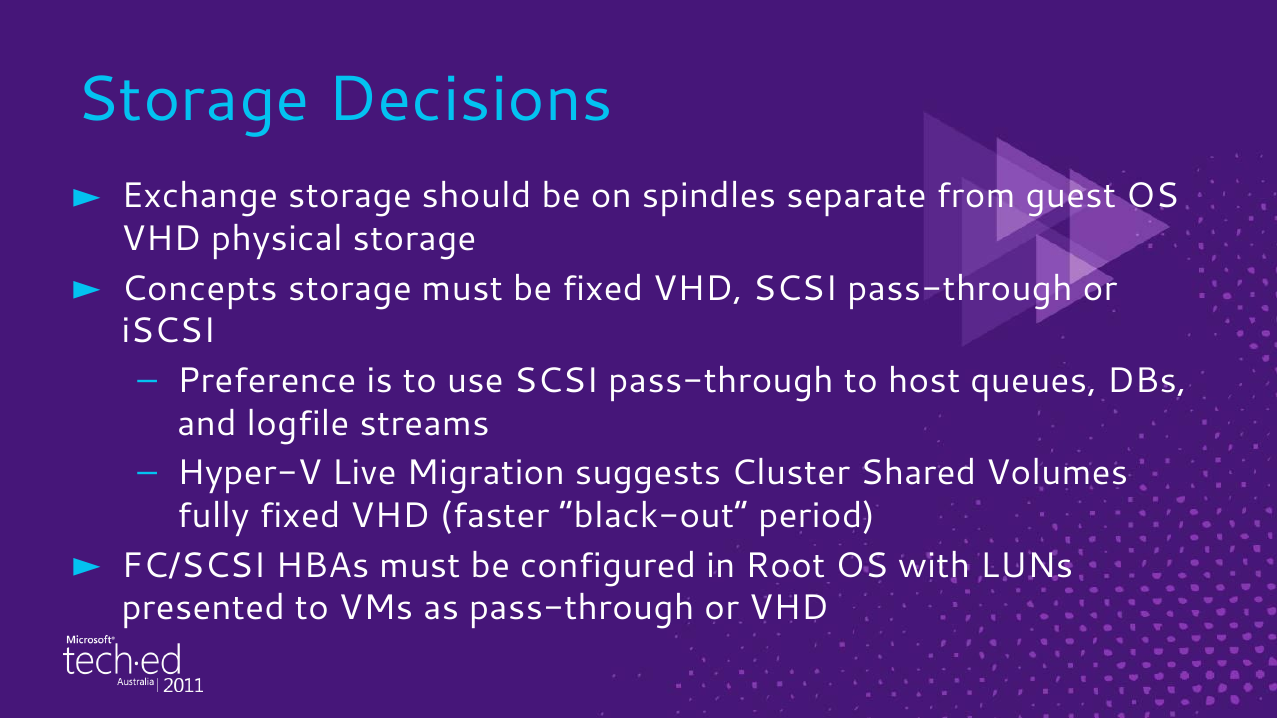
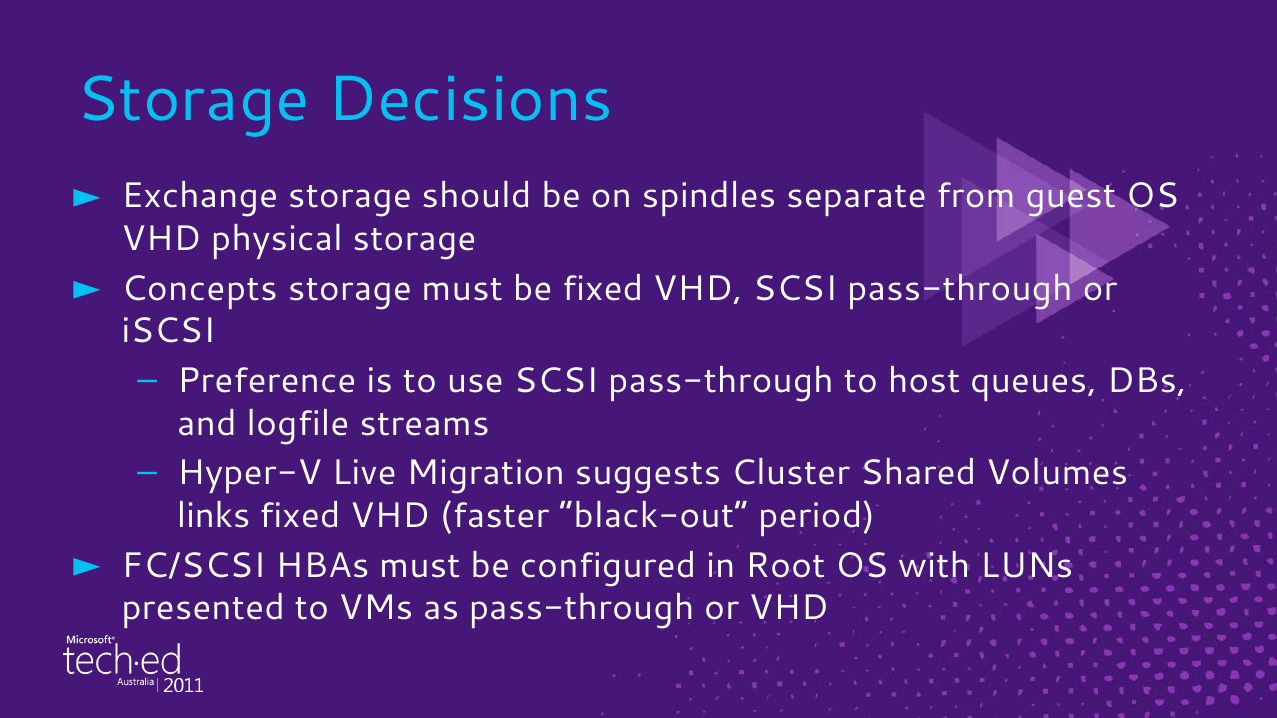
fully: fully -> links
